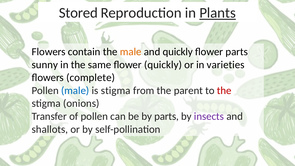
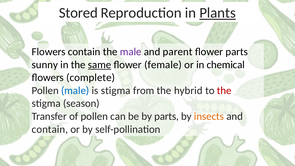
male at (131, 52) colour: orange -> purple
and quickly: quickly -> parent
same underline: none -> present
flower quickly: quickly -> female
varieties: varieties -> chemical
parent: parent -> hybrid
onions: onions -> season
insects colour: purple -> orange
shallots at (50, 129): shallots -> contain
